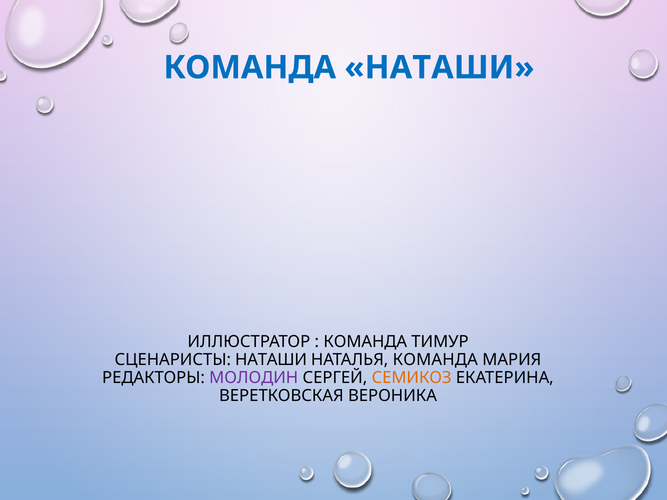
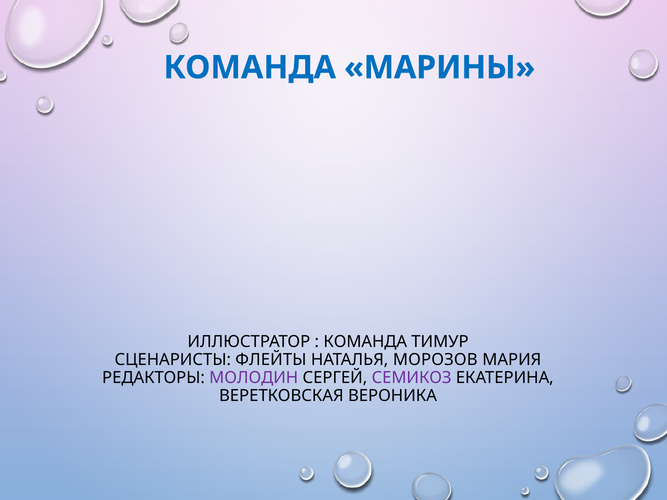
КОМАНДА НАТАШИ: НАТАШИ -> МАРИНЫ
СЦЕНАРИСТЫ НАТАШИ: НАТАШИ -> ФЛЕЙТЫ
НАТАЛЬЯ КОМАНДА: КОМАНДА -> МОРОЗОВ
СЕМИКОЗ colour: orange -> purple
